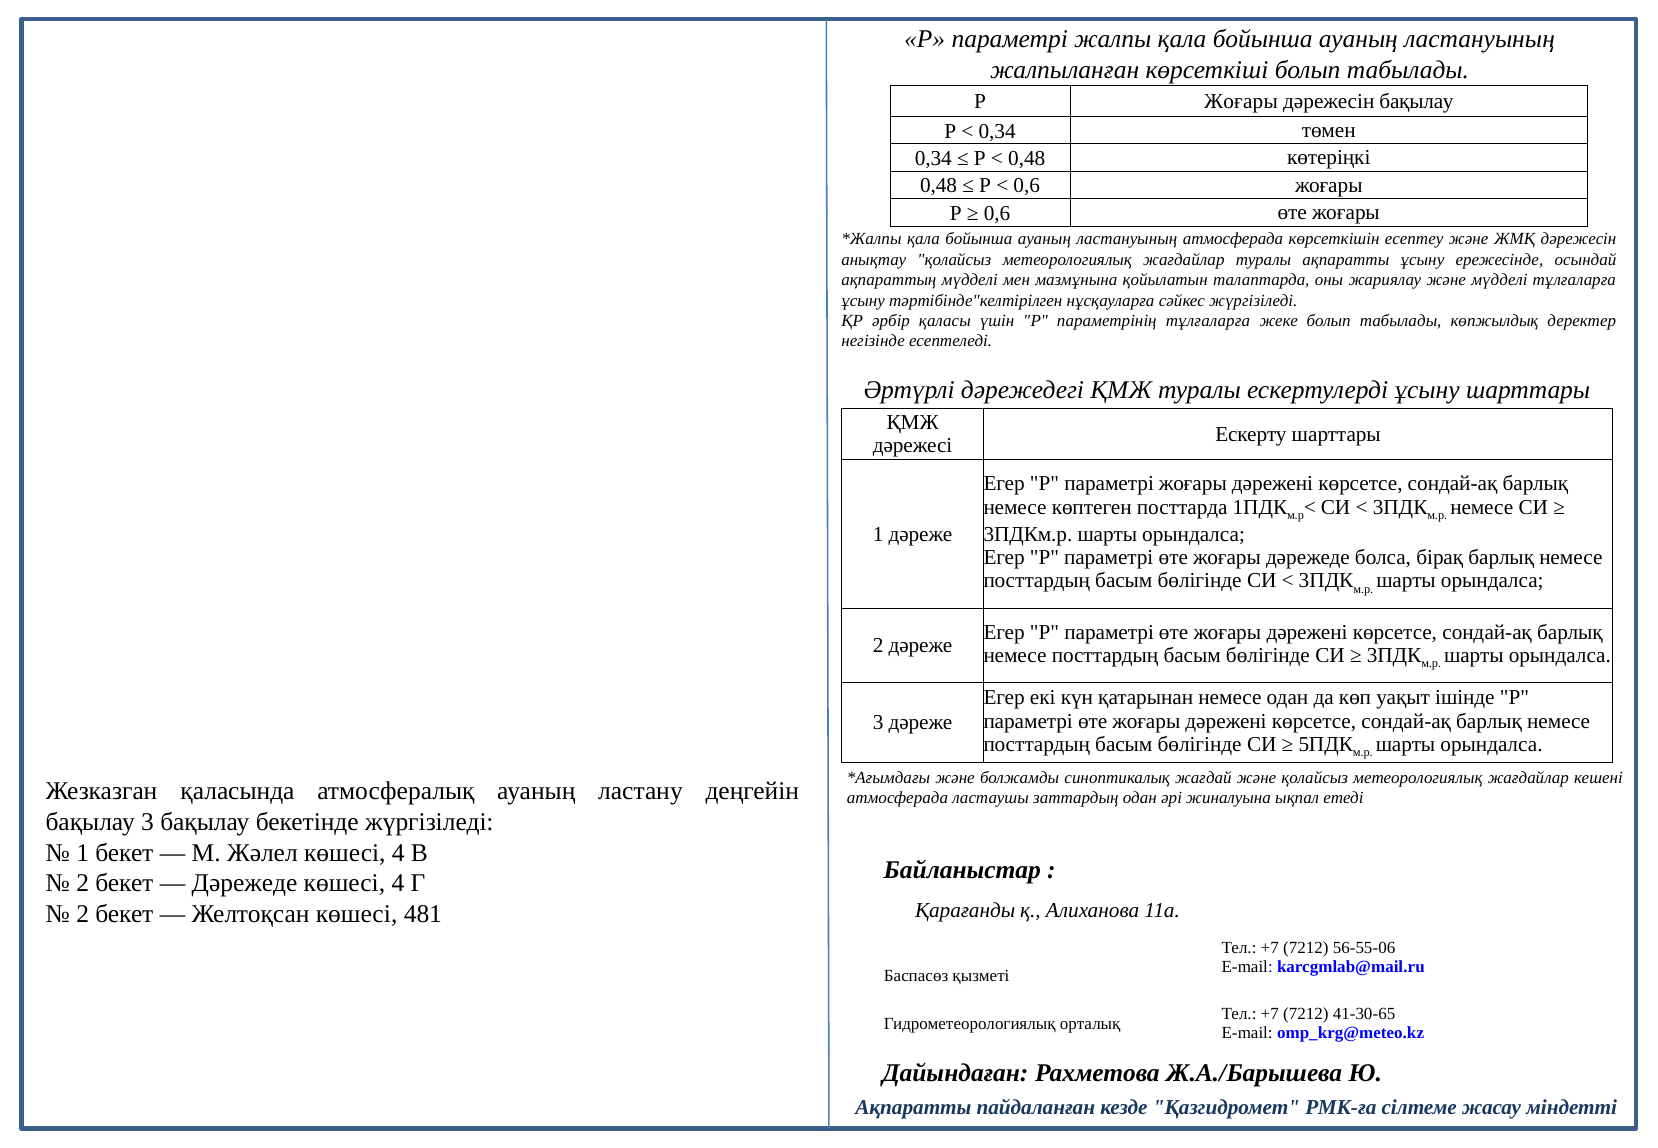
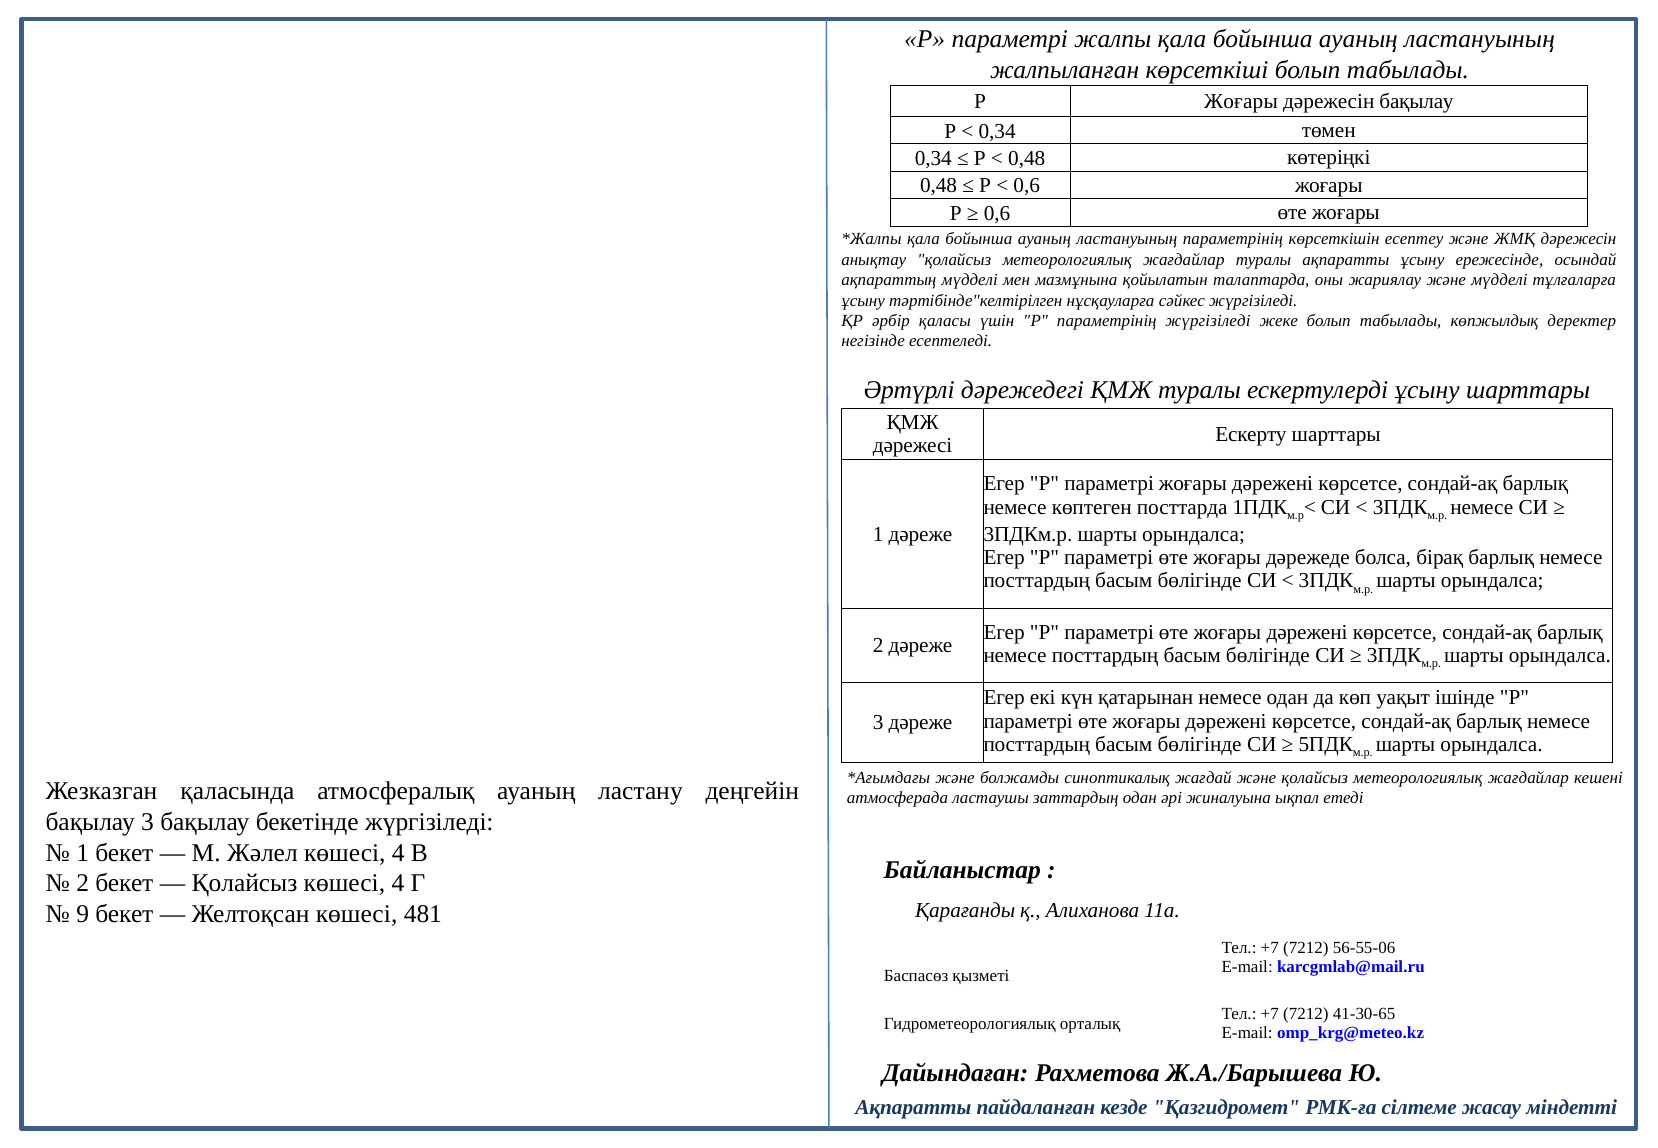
ластануының атмосферада: атмосферада -> параметрінің
параметрінің тұлғаларға: тұлғаларға -> жүргізіледі
Дәрежеде at (245, 883): Дәрежеде -> Қолайсыз
2 at (83, 914): 2 -> 9
